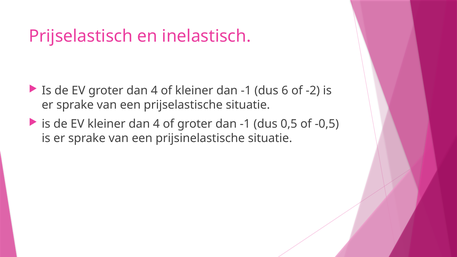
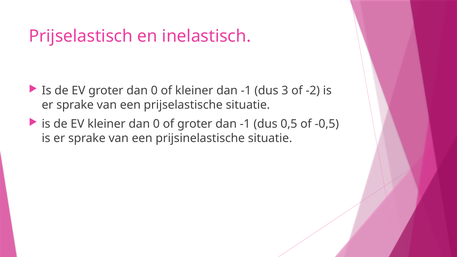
groter dan 4: 4 -> 0
6: 6 -> 3
kleiner dan 4: 4 -> 0
